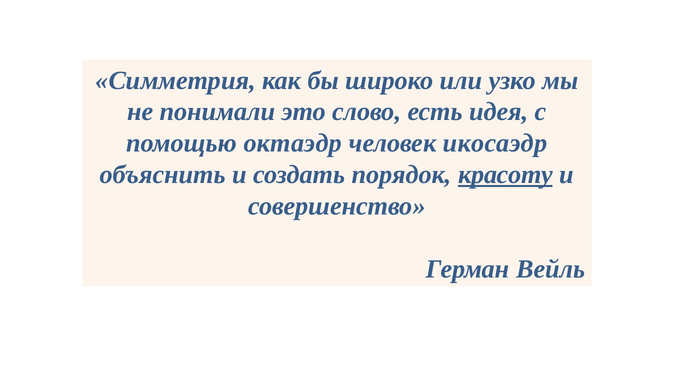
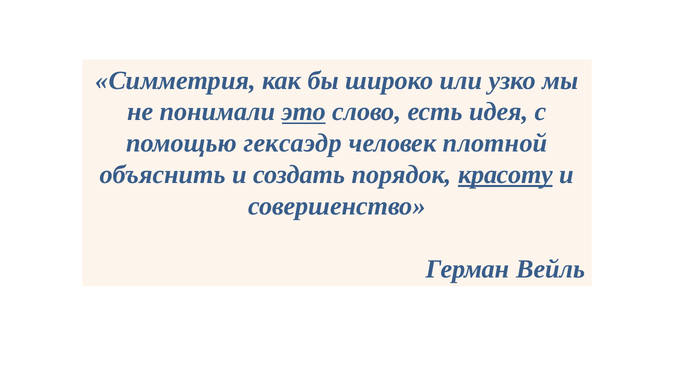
это underline: none -> present
октаэдр: октаэдр -> гексаэдр
икосаэдр: икосаэдр -> плотной
